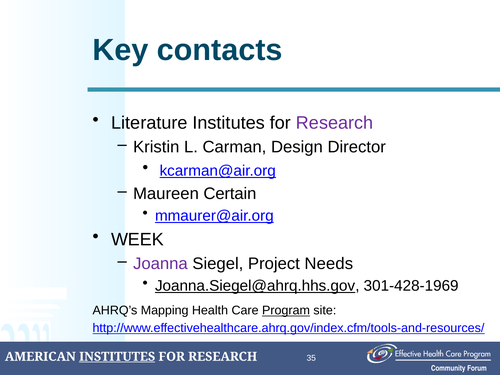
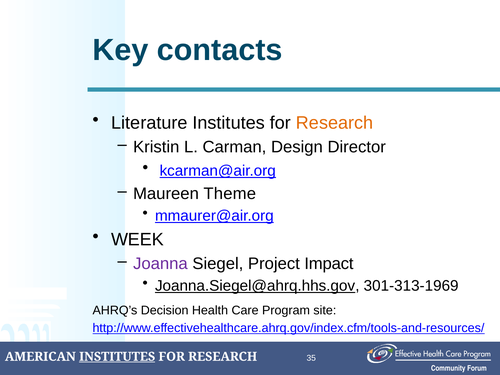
Research at (335, 123) colour: purple -> orange
Certain: Certain -> Theme
Needs: Needs -> Impact
301-428-1969: 301-428-1969 -> 301-313-1969
Mapping: Mapping -> Decision
Program underline: present -> none
